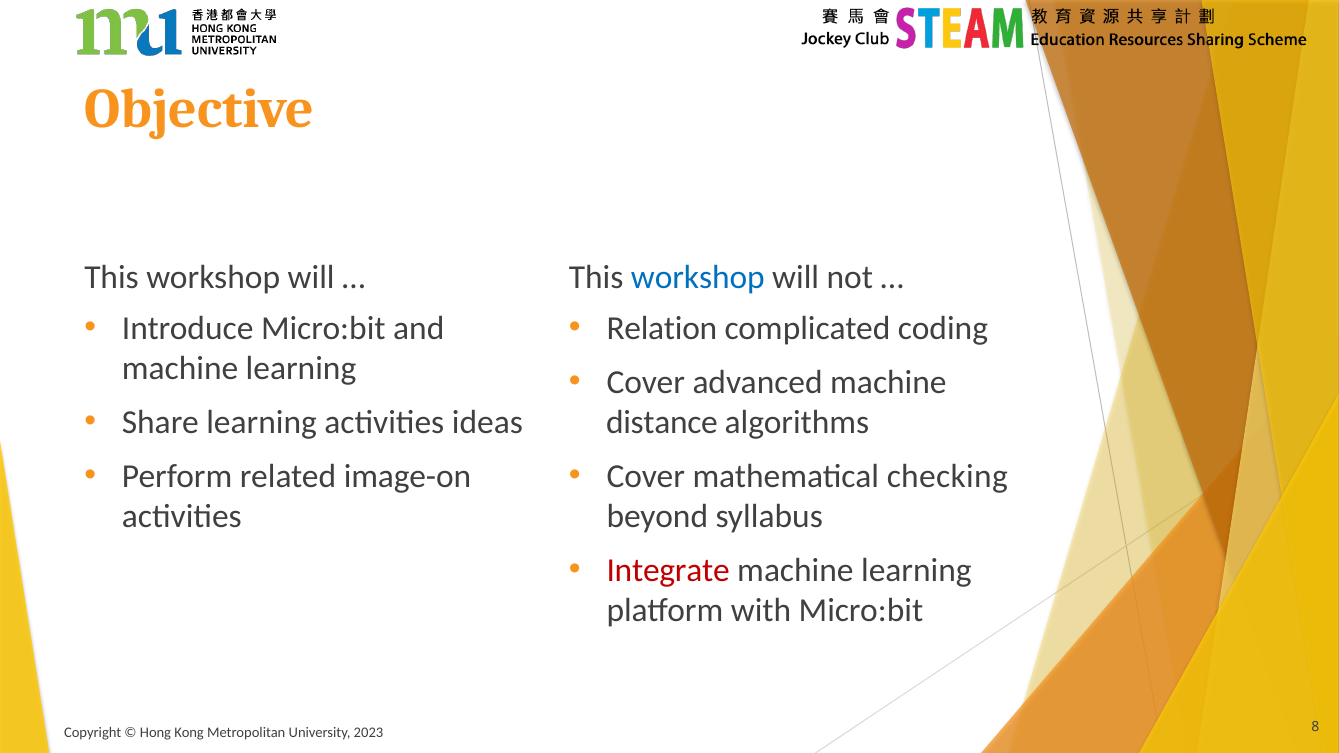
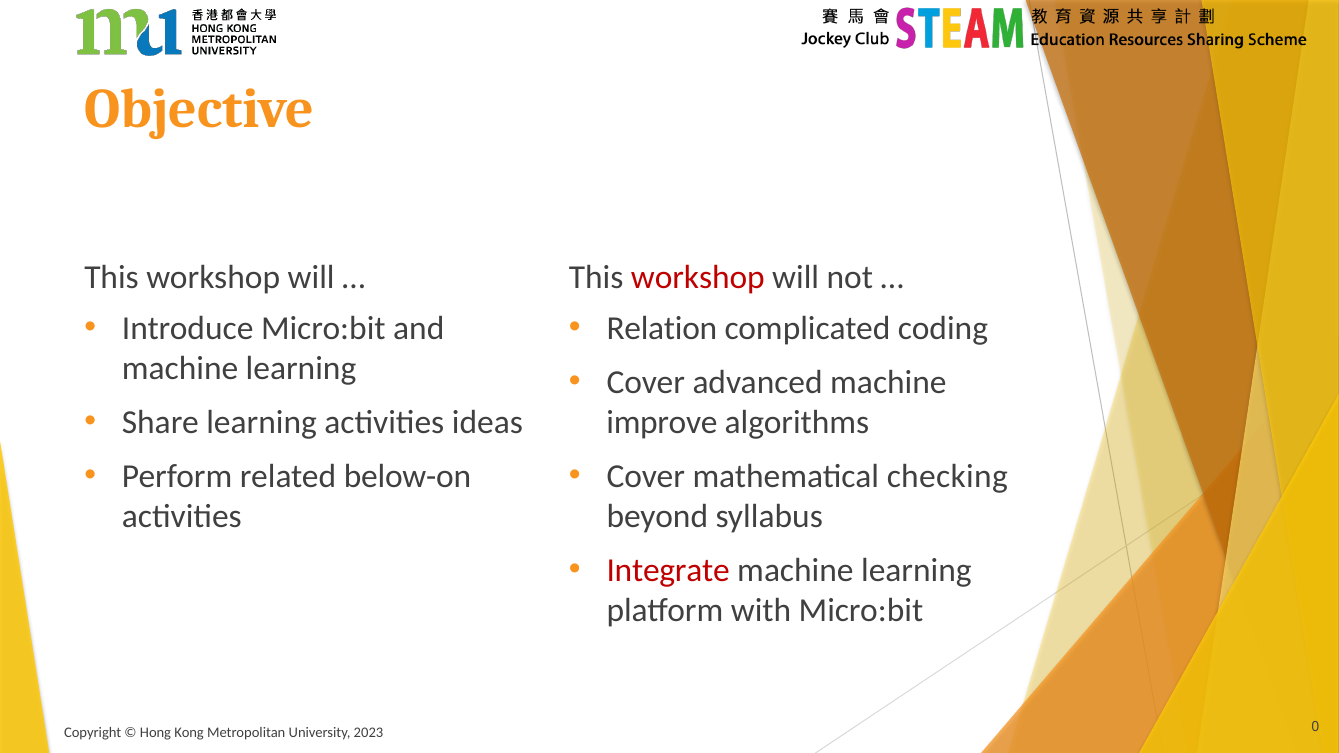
workshop at (698, 278) colour: blue -> red
distance: distance -> improve
image-on: image-on -> below-on
8: 8 -> 0
